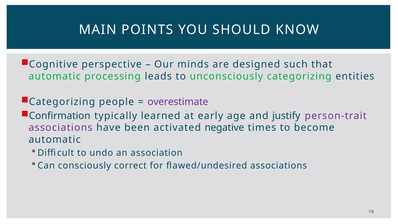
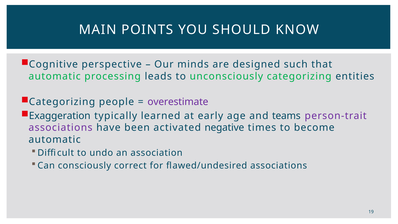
Confirmation: Confirmation -> Exaggeration
justify: justify -> teams
